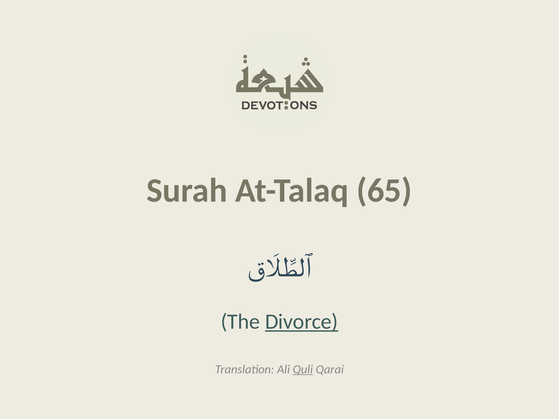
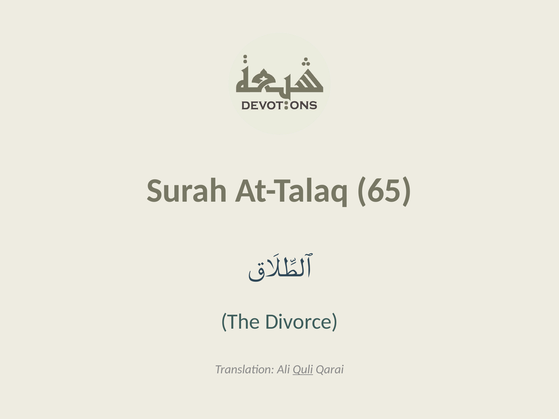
Divorce underline: present -> none
